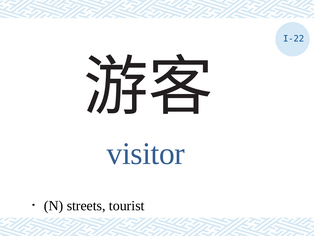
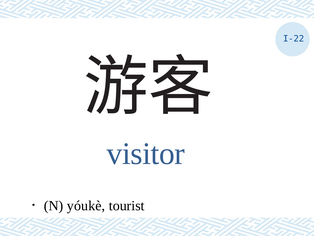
streets: streets -> yóukè
